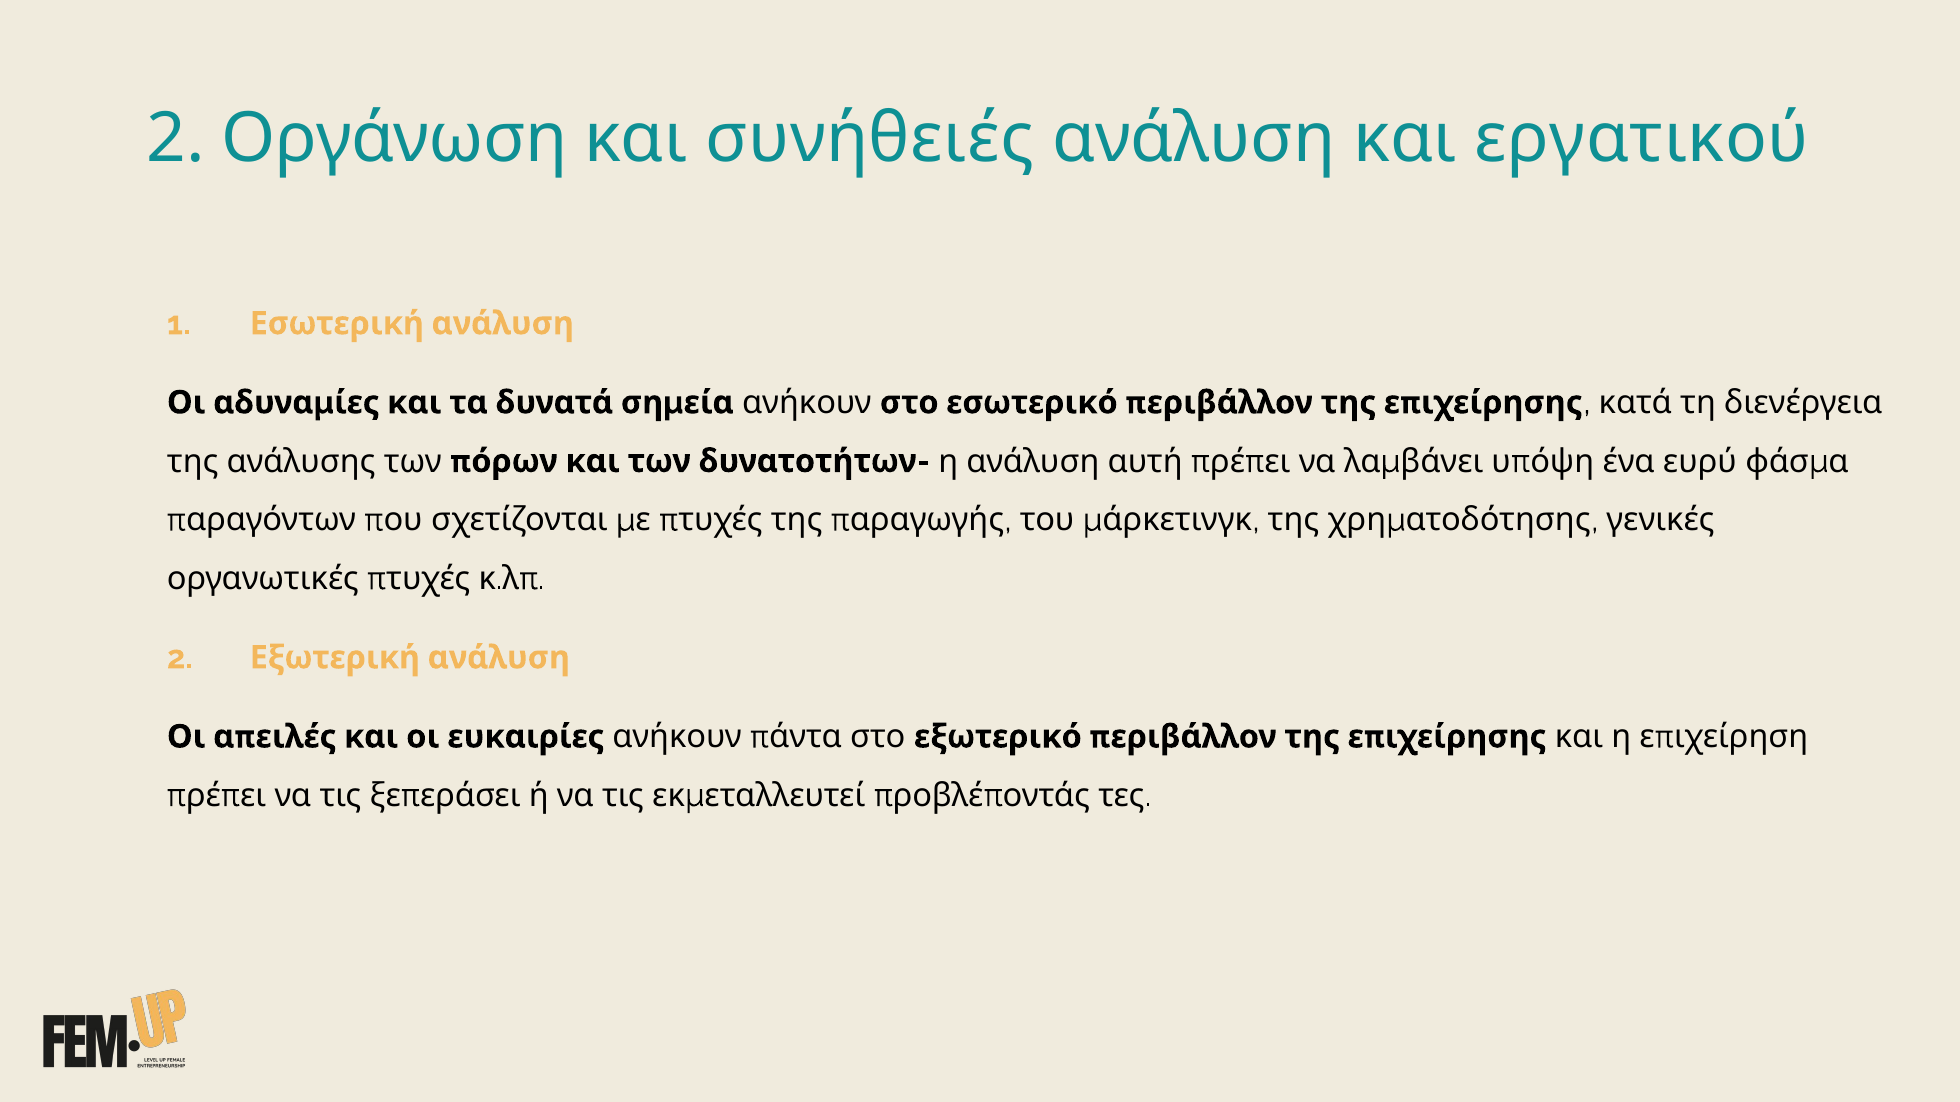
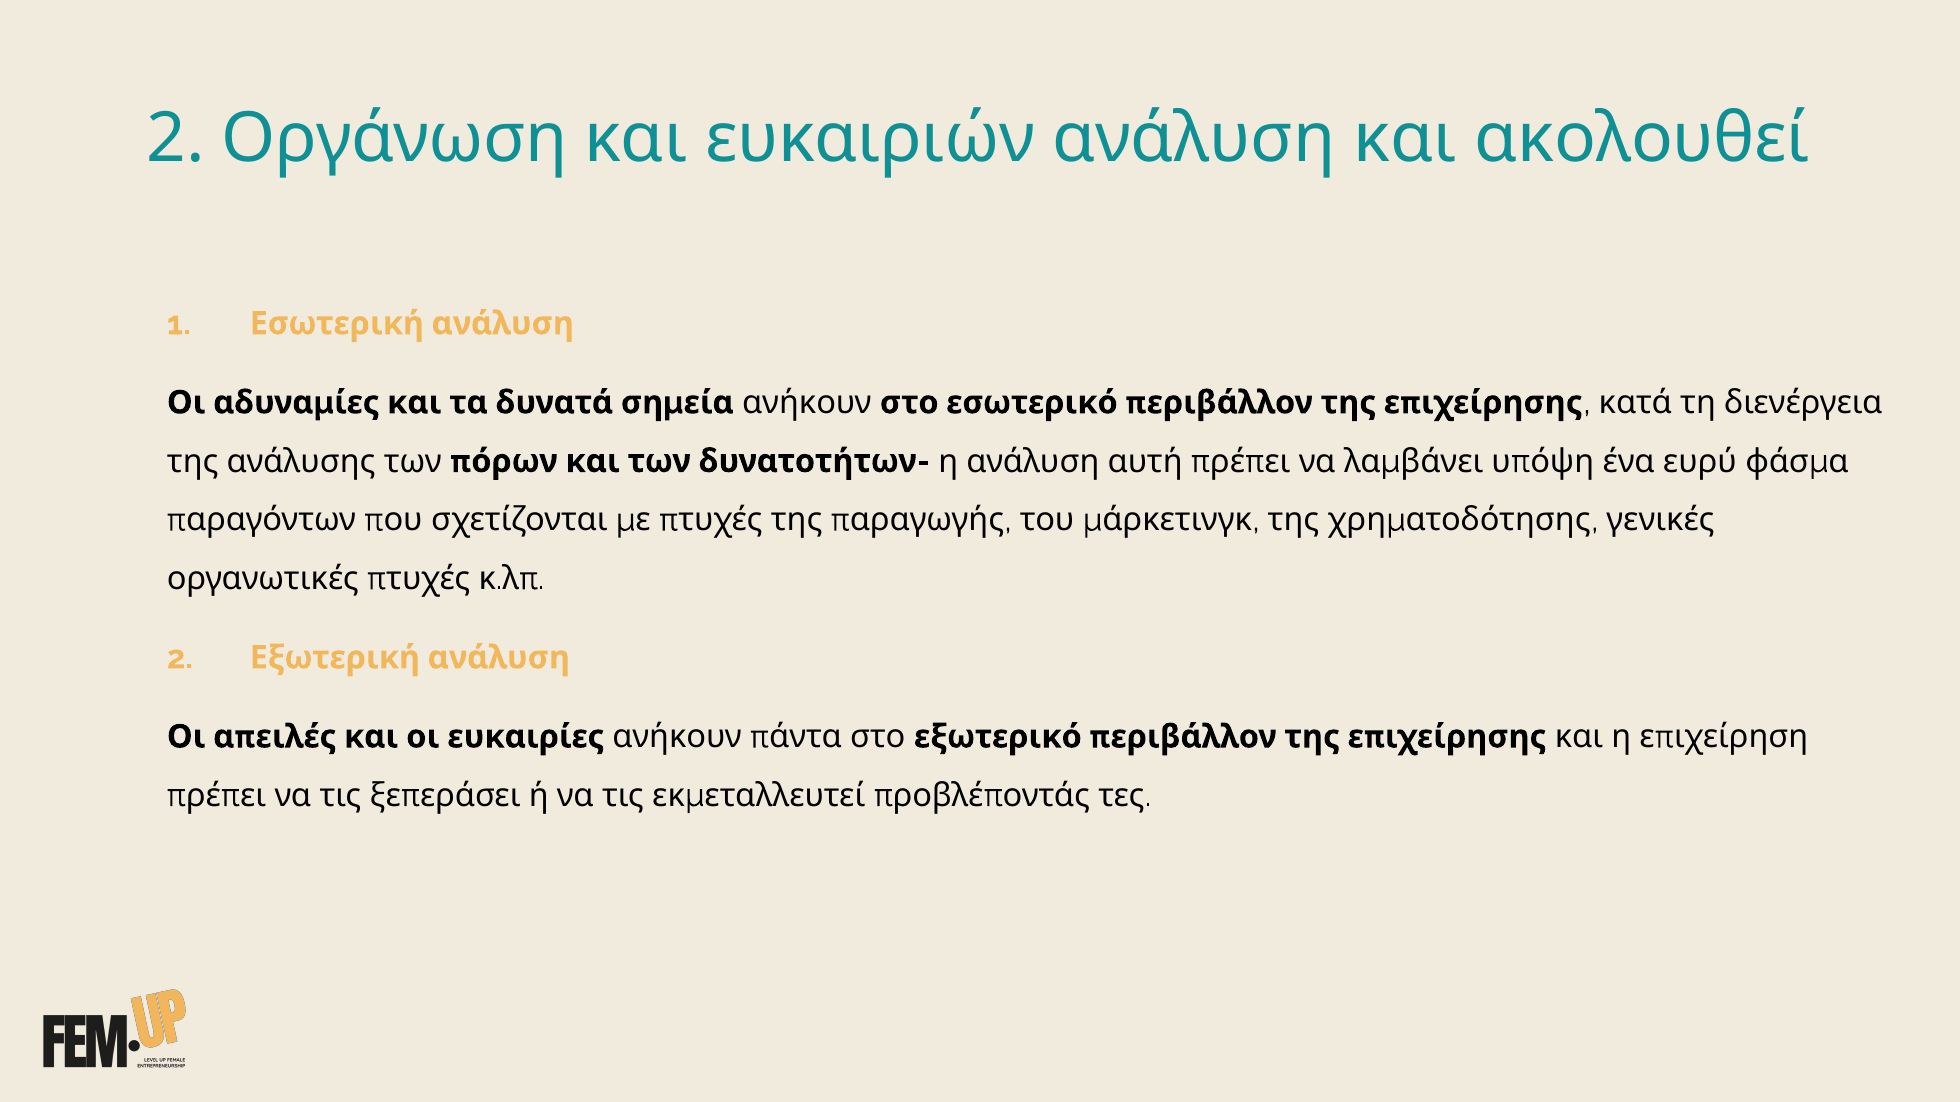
συνήθειές: συνήθειές -> ευκαιριών
εργατικού: εργατικού -> ακολουθεί
